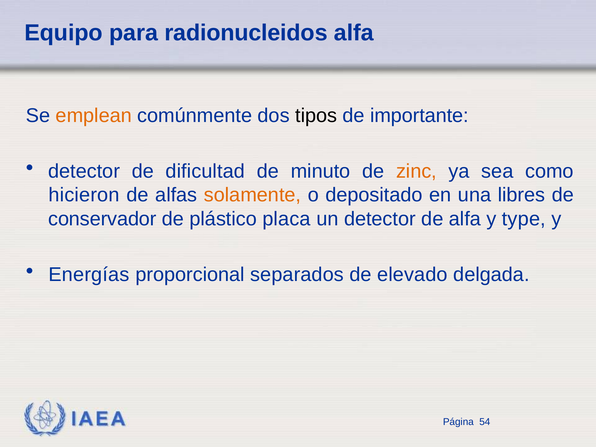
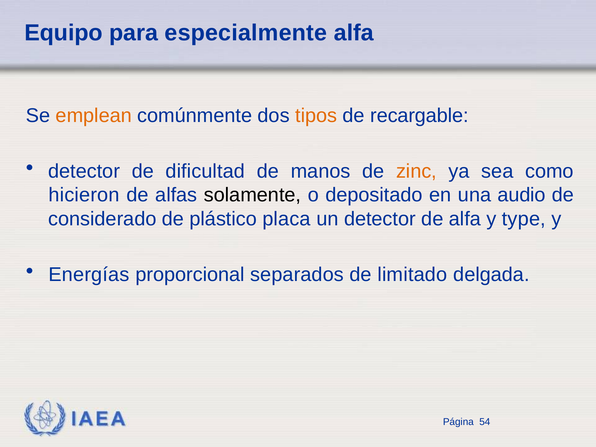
radionucleidos: radionucleidos -> especialmente
tipos colour: black -> orange
importante: importante -> recargable
minuto: minuto -> manos
solamente colour: orange -> black
libres: libres -> audio
conservador: conservador -> considerado
elevado: elevado -> limitado
